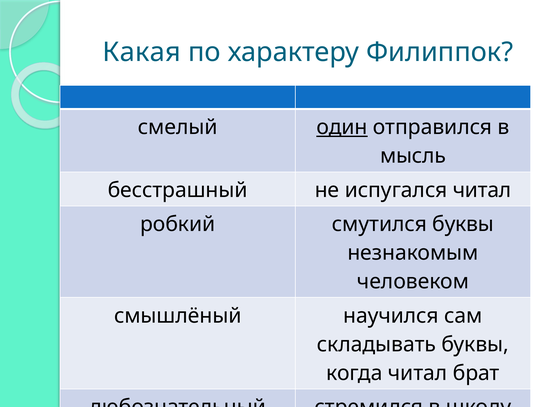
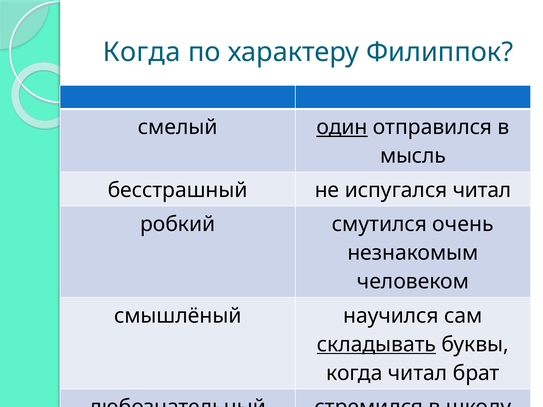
Какая at (142, 52): Какая -> Когда
смутился буквы: буквы -> очень
складывать underline: none -> present
